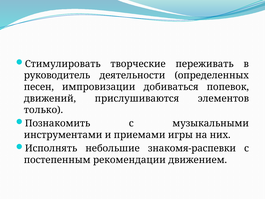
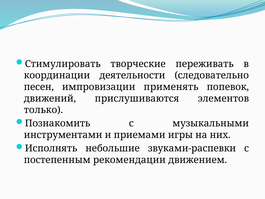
руководитель: руководитель -> координации
определенных: определенных -> следовательно
добиваться: добиваться -> применять
знакомя-распевки: знакомя-распевки -> звуками-распевки
